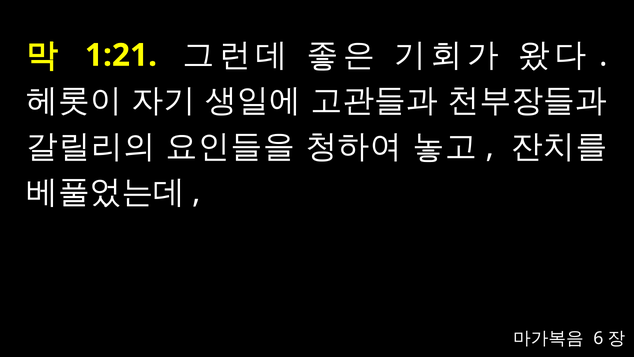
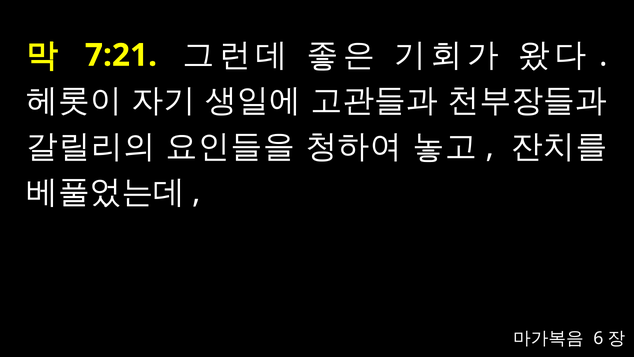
1:21: 1:21 -> 7:21
